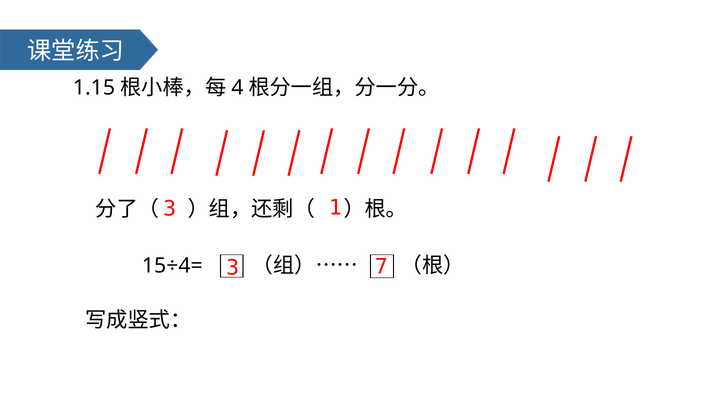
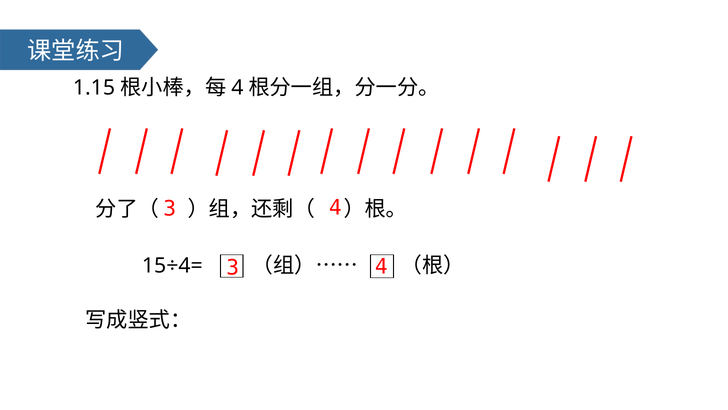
1 at (335, 207): 1 -> 4
7 at (381, 267): 7 -> 4
